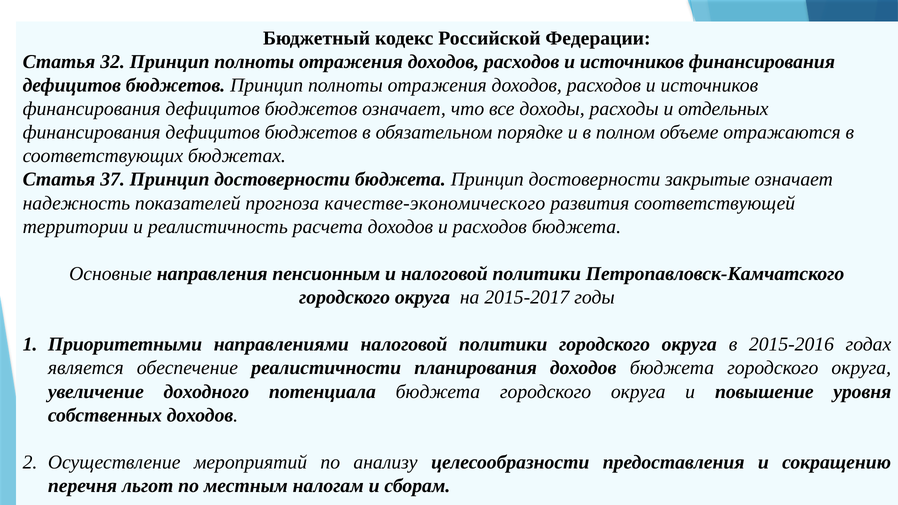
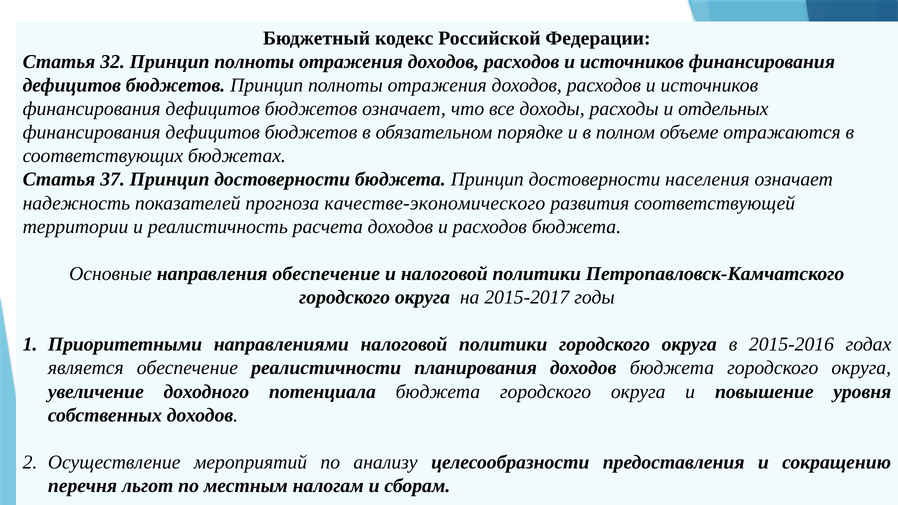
закрытые: закрытые -> населения
направления пенсионным: пенсионным -> обеспечение
